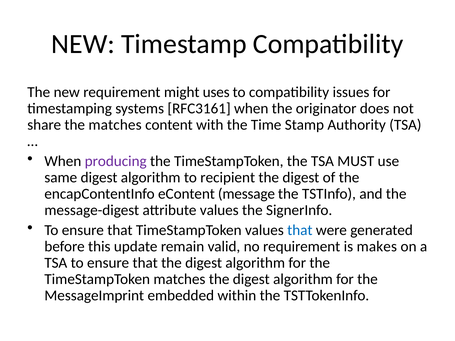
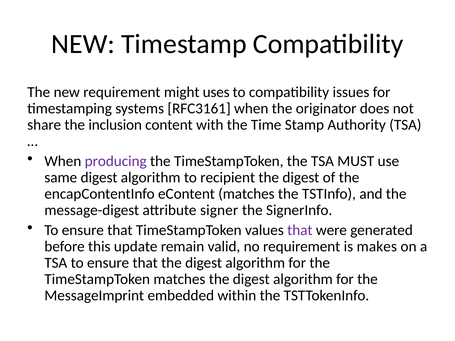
the matches: matches -> inclusion
eContent message: message -> matches
attribute values: values -> signer
that at (300, 230) colour: blue -> purple
